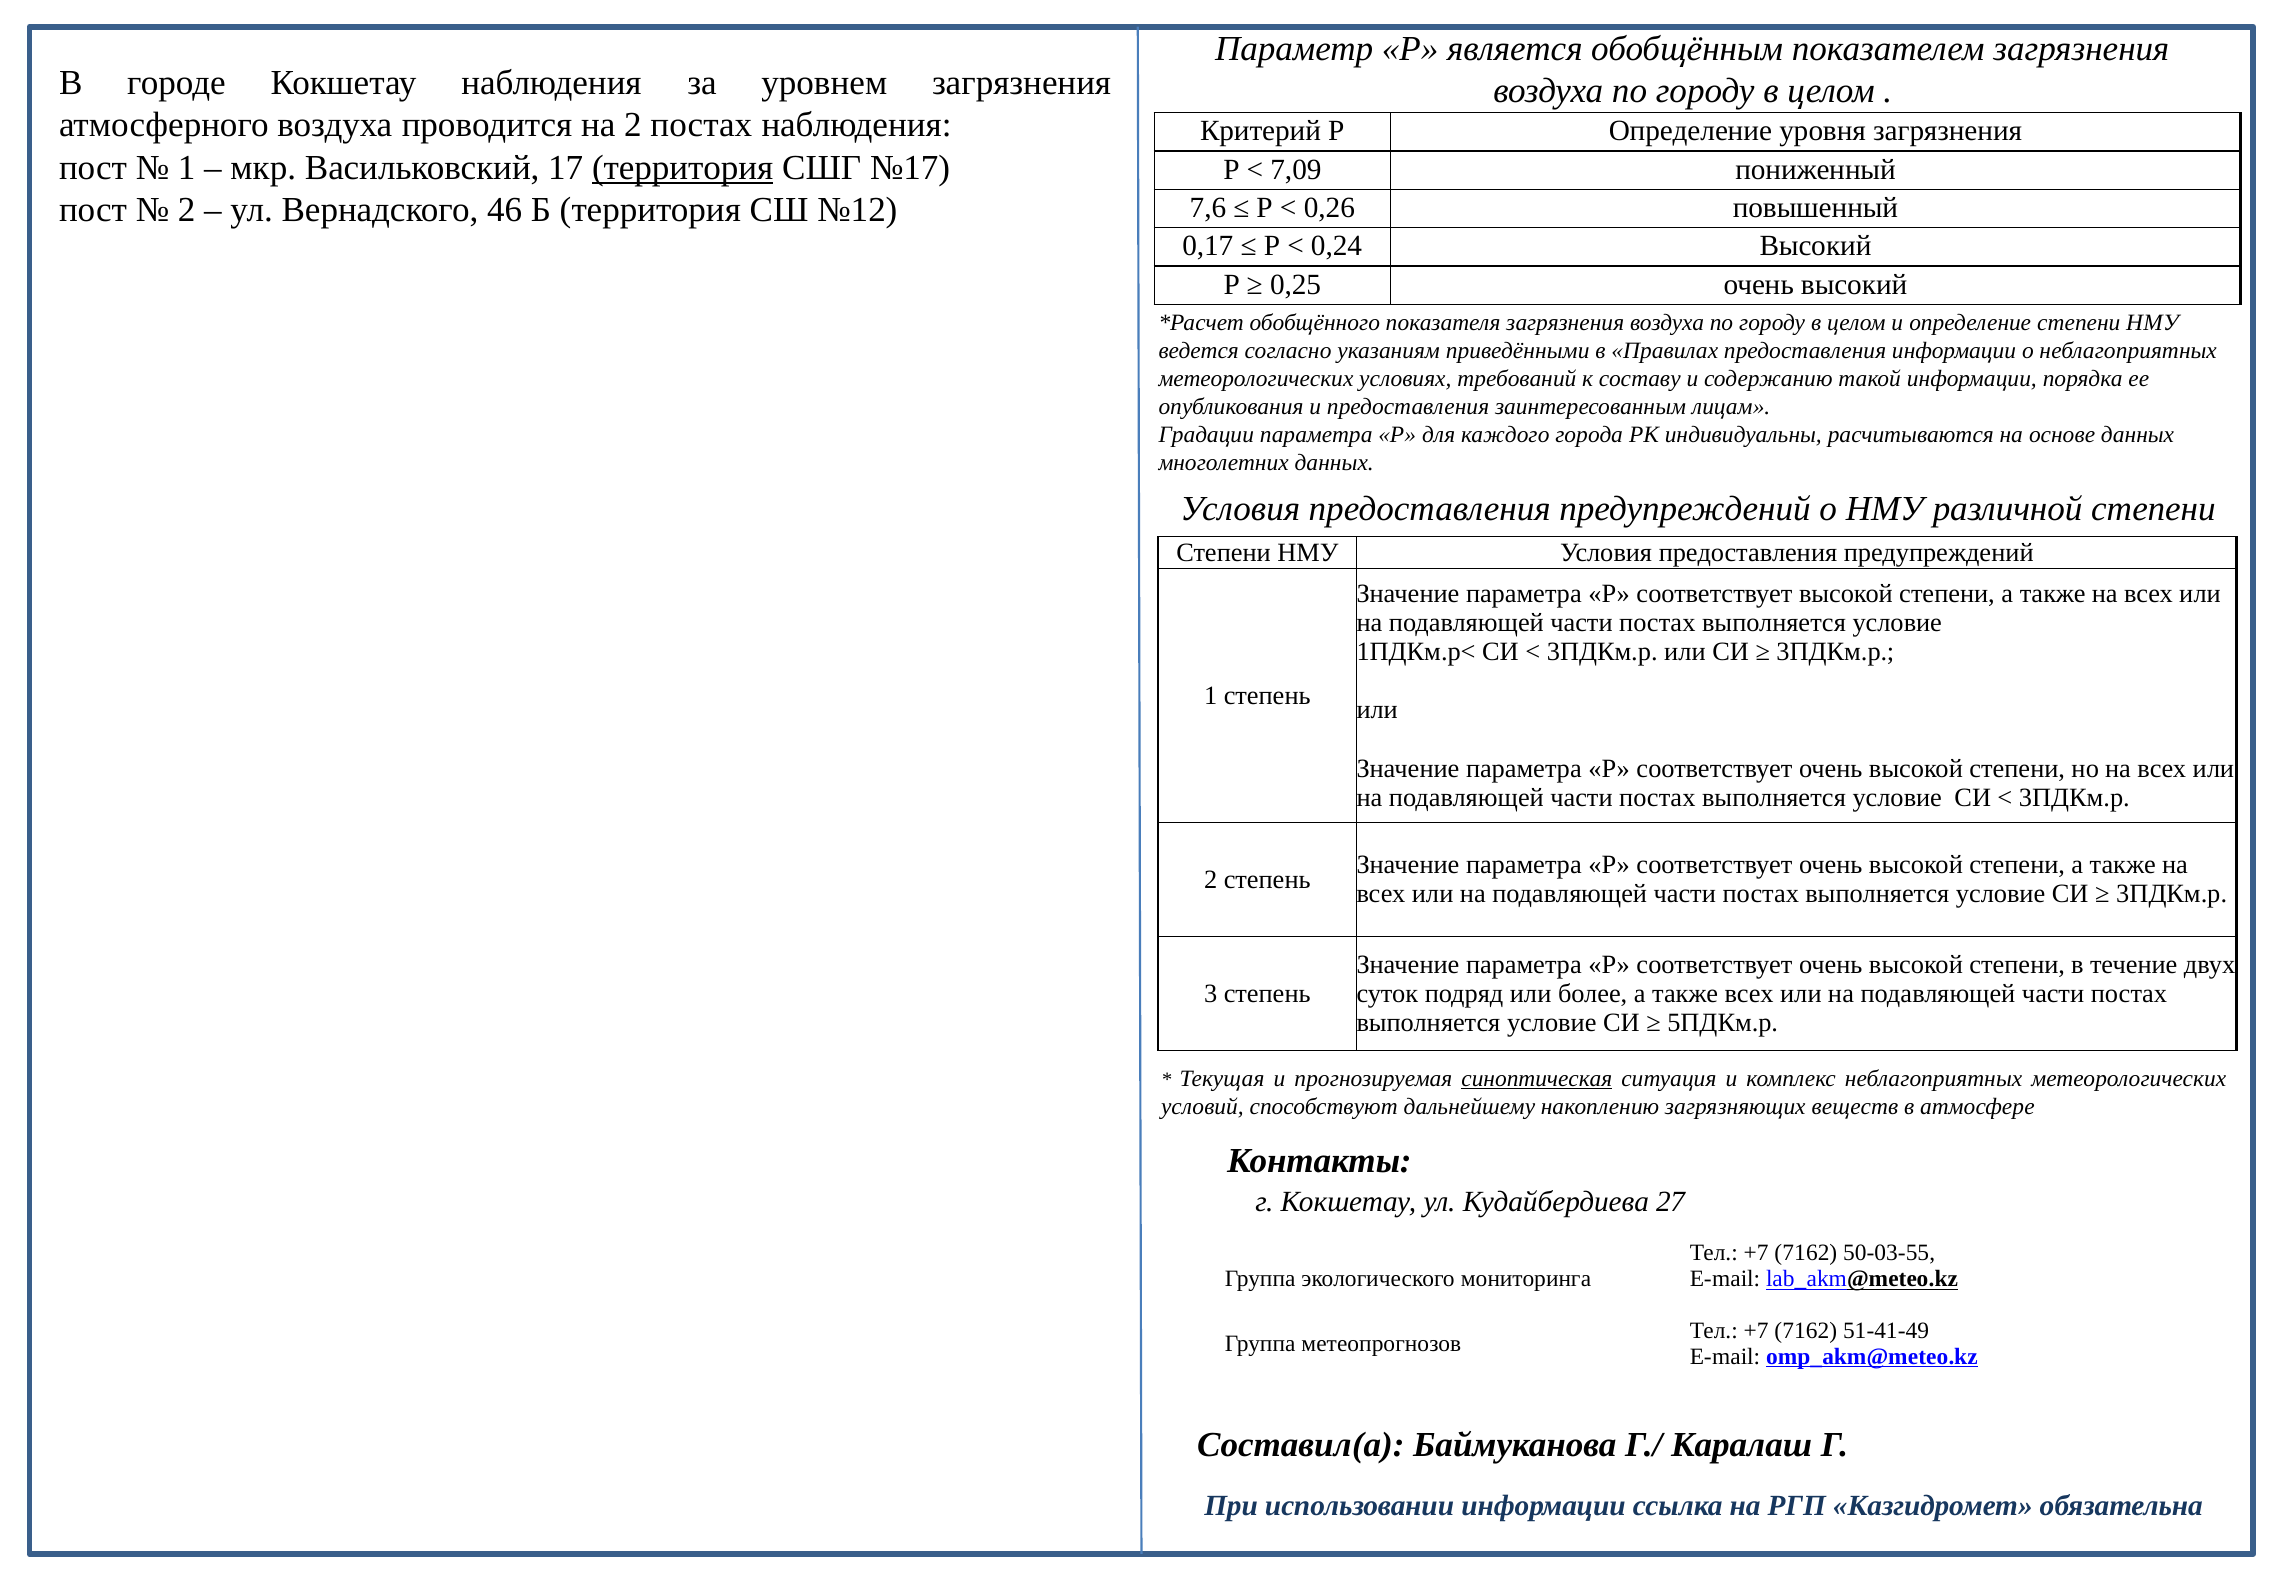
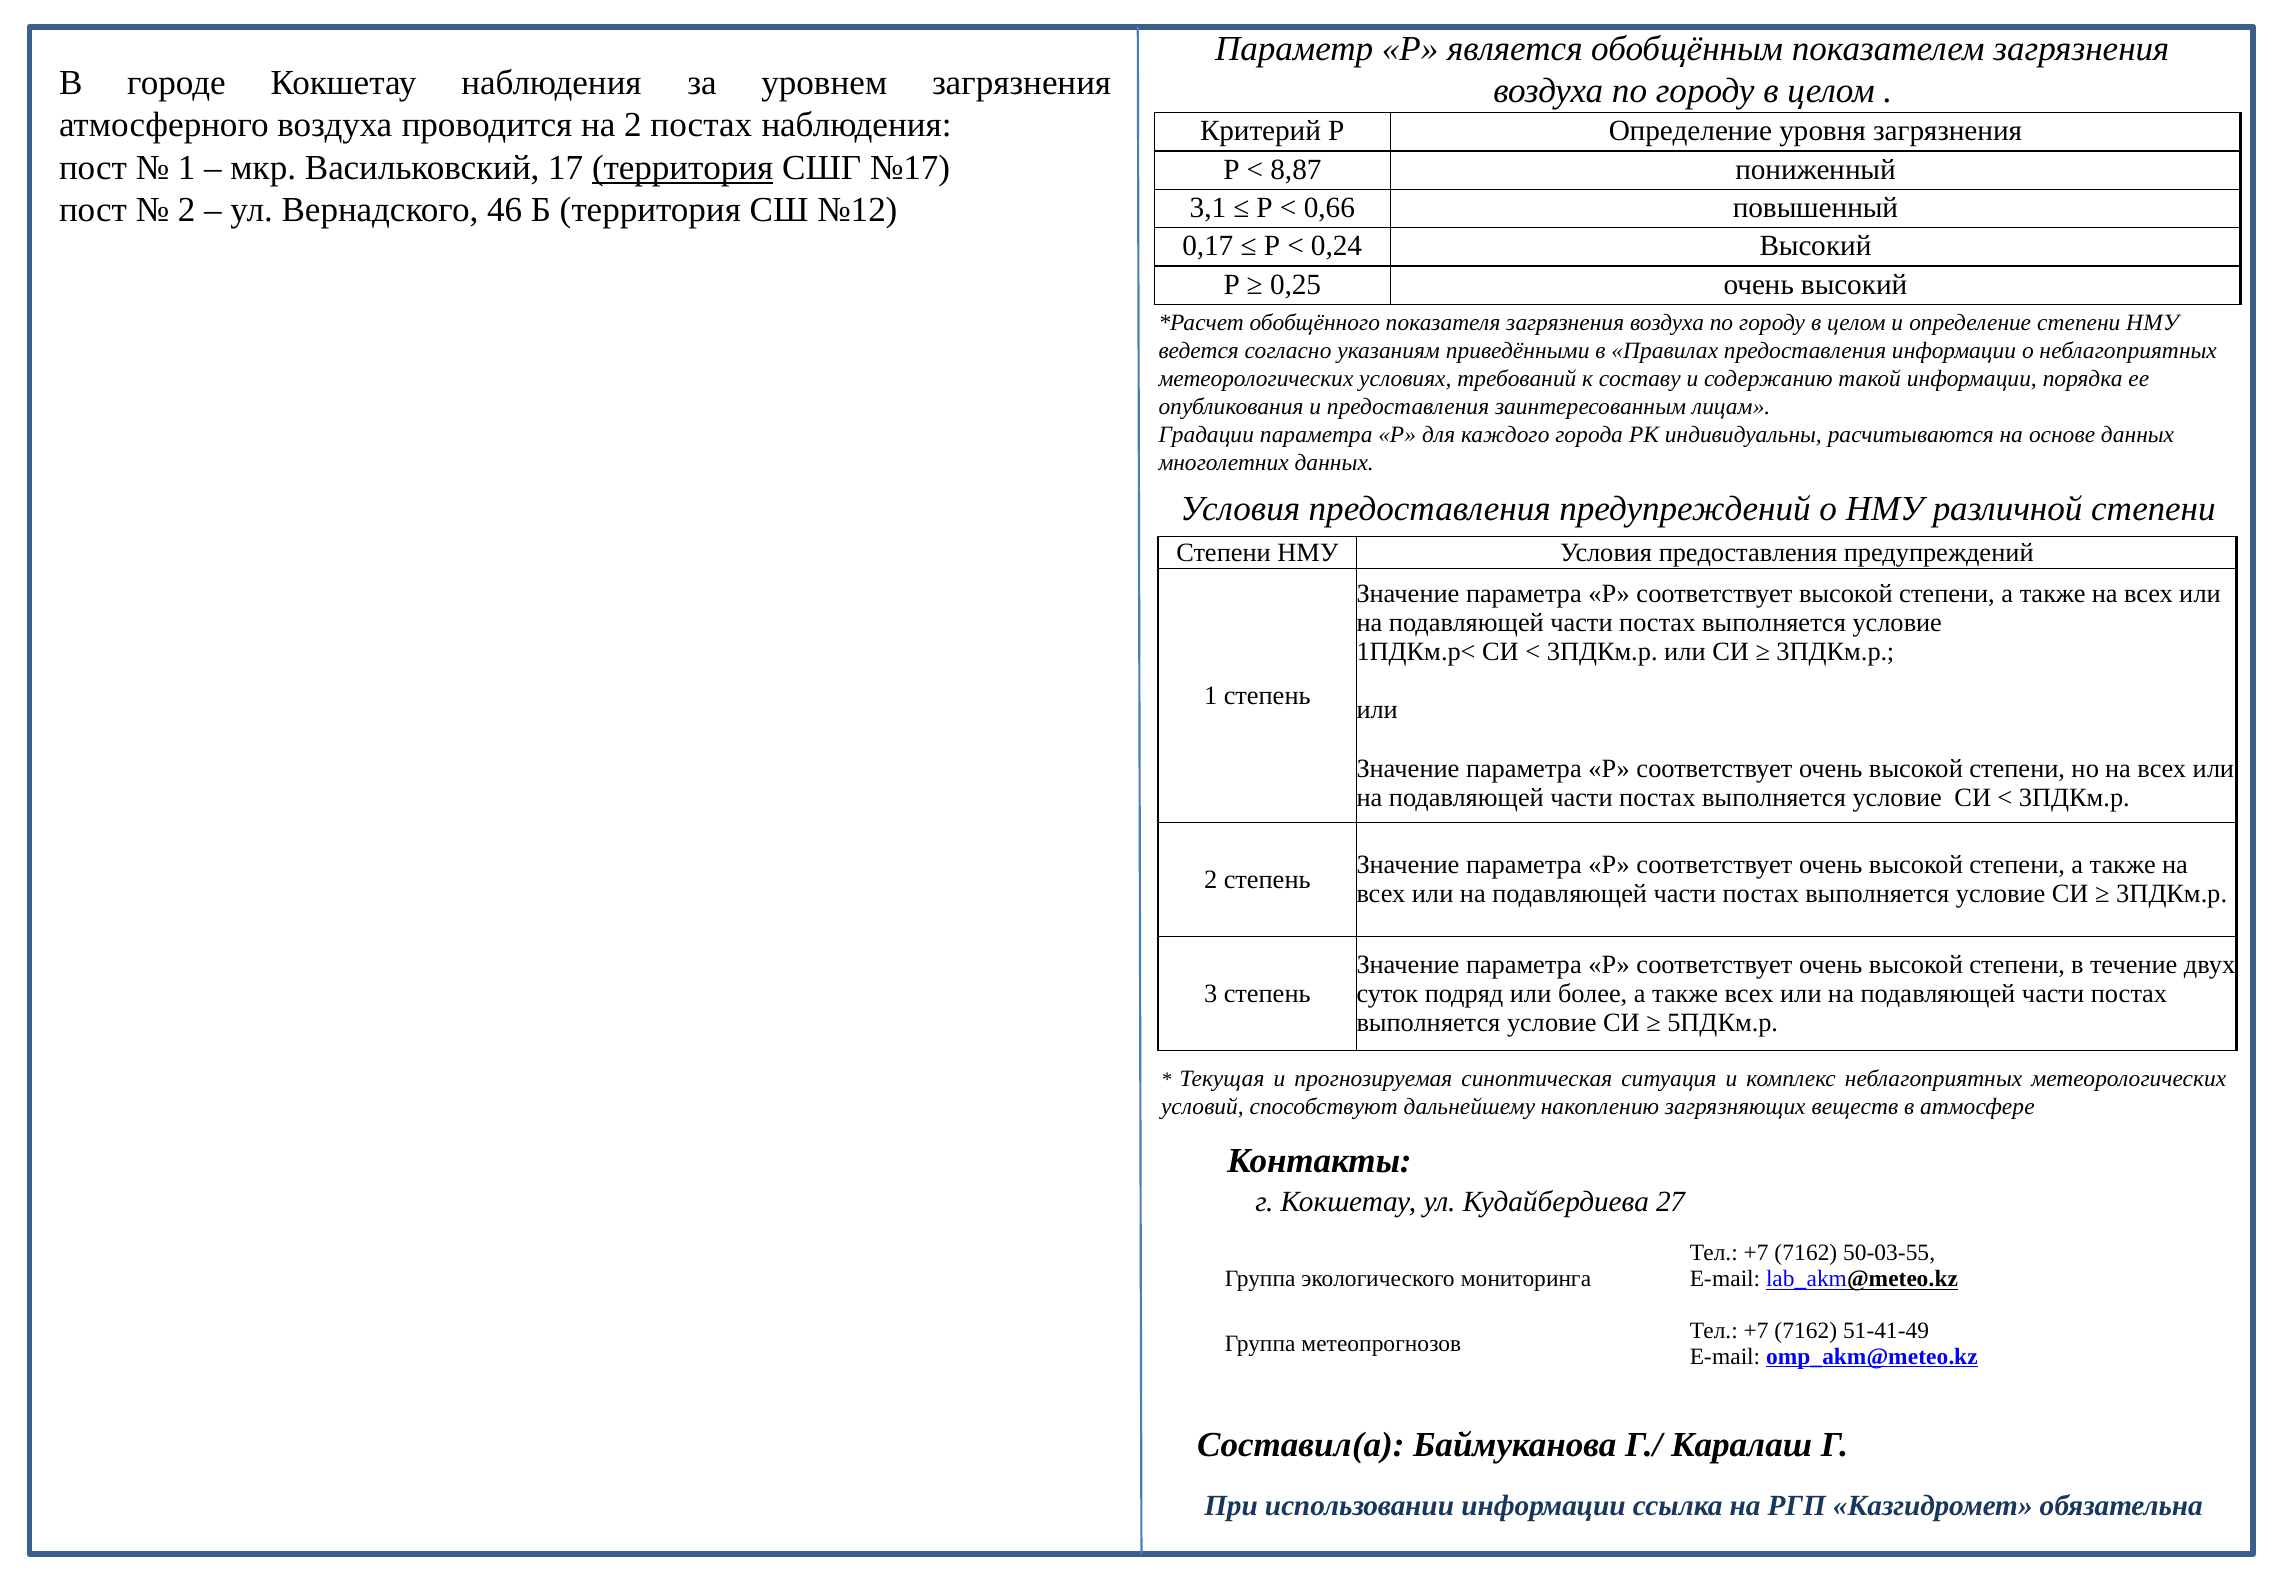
7,09: 7,09 -> 8,87
7,6: 7,6 -> 3,1
0,26: 0,26 -> 0,66
синоптическая underline: present -> none
